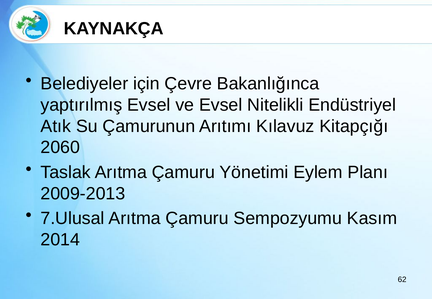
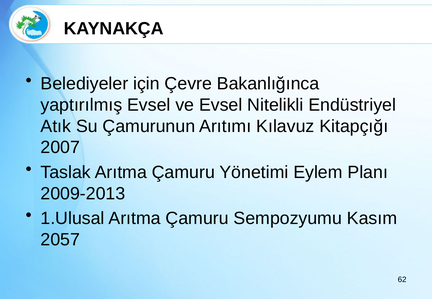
2060: 2060 -> 2007
7.Ulusal: 7.Ulusal -> 1.Ulusal
2014: 2014 -> 2057
